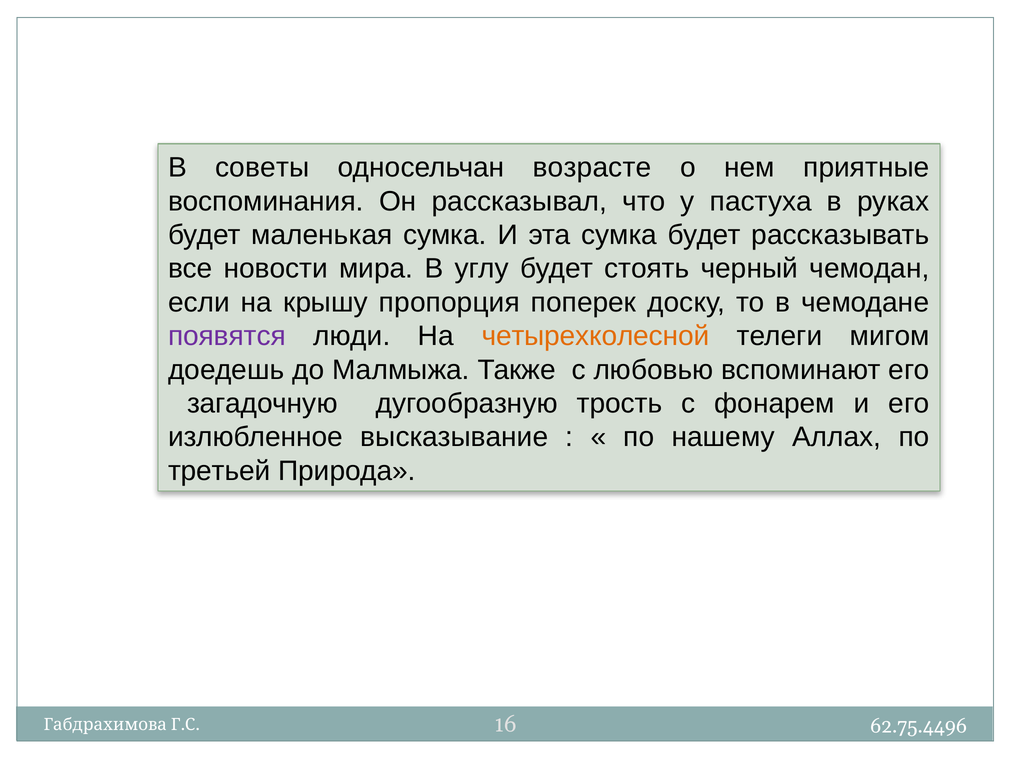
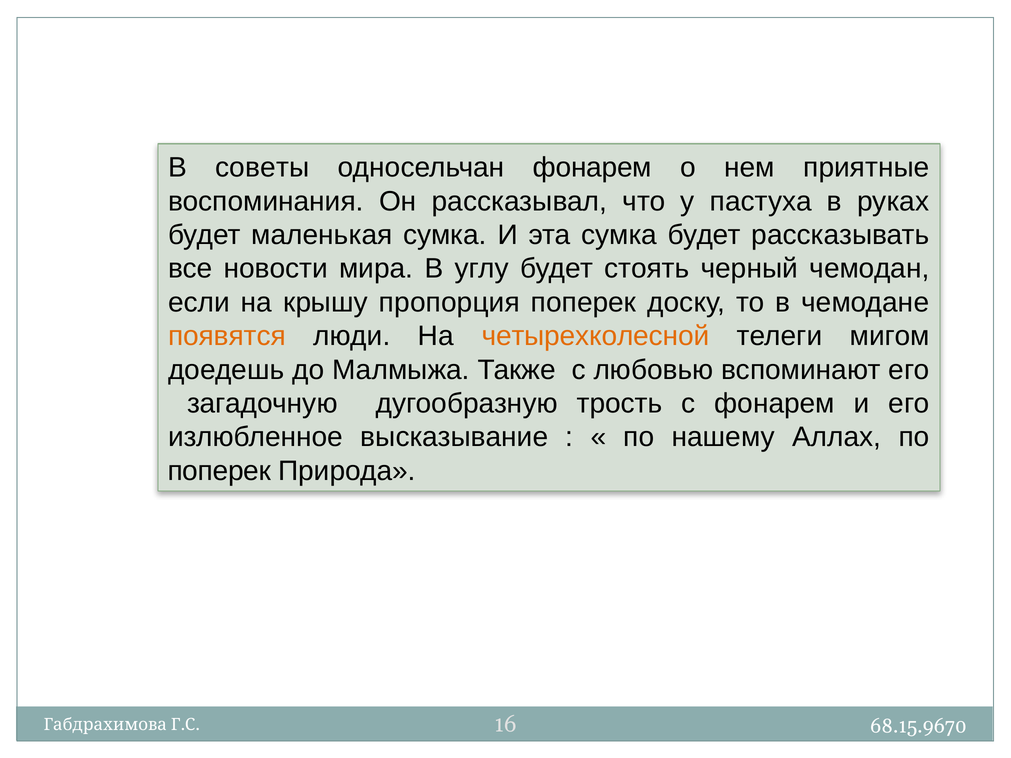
односельчан возрасте: возрасте -> фонарем
появятся colour: purple -> orange
третьей at (219, 471): третьей -> поперек
62.75.4496: 62.75.4496 -> 68.15.9670
